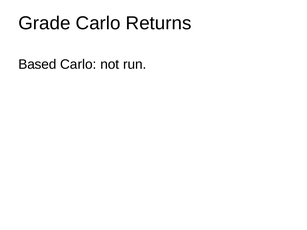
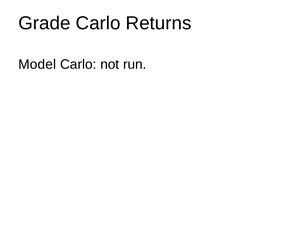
Based: Based -> Model
